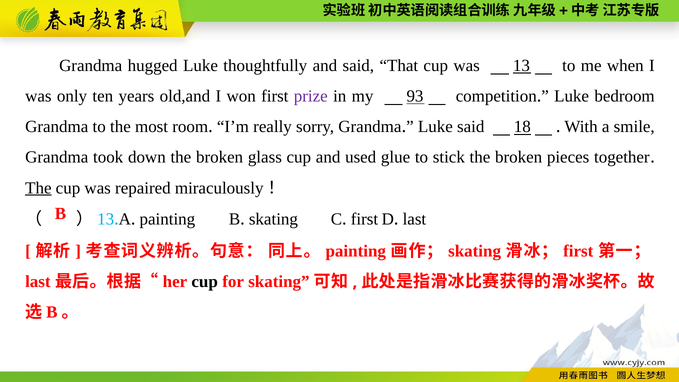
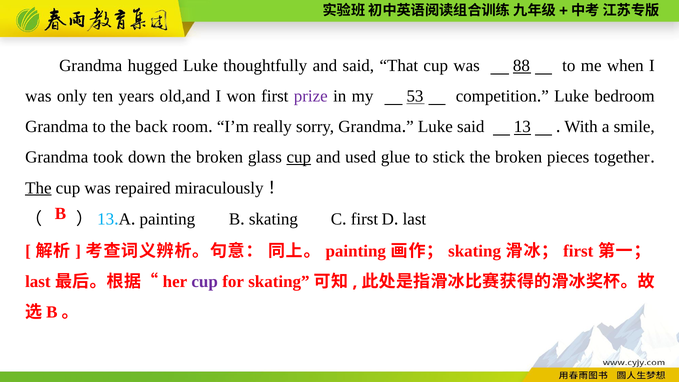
13: 13 -> 88
93: 93 -> 53
most: most -> back
18: 18 -> 13
cup at (299, 157) underline: none -> present
cup at (205, 282) colour: black -> purple
